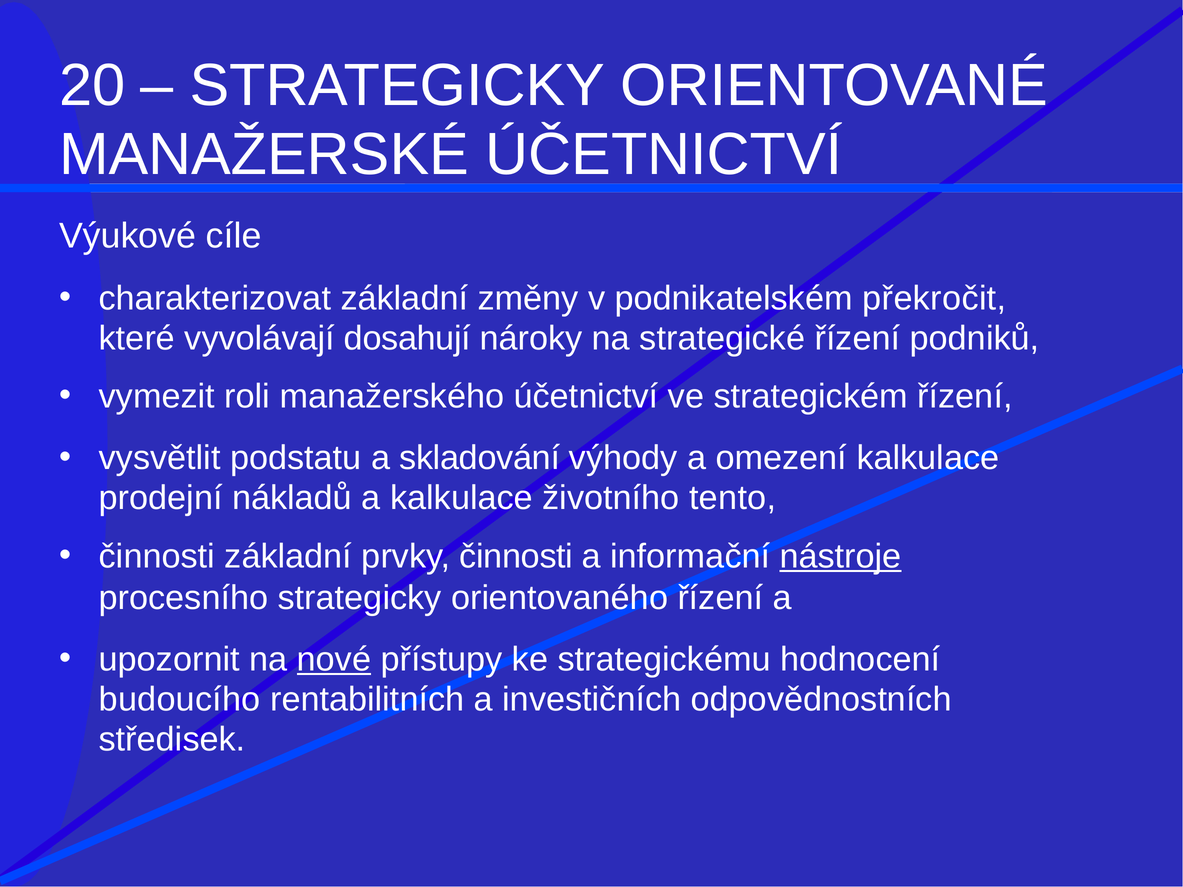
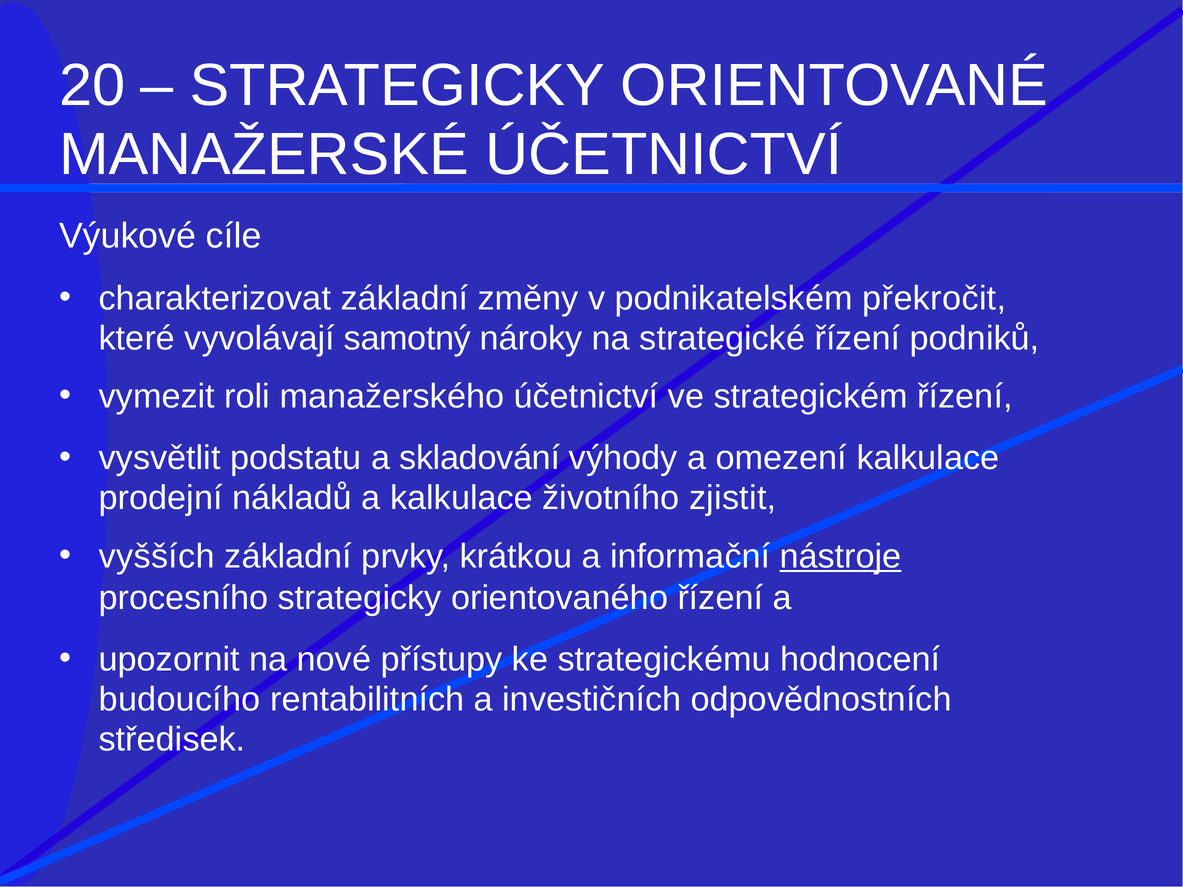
dosahují: dosahují -> samotný
tento: tento -> zjistit
činnosti at (157, 557): činnosti -> vyšších
prvky činnosti: činnosti -> krátkou
nové underline: present -> none
